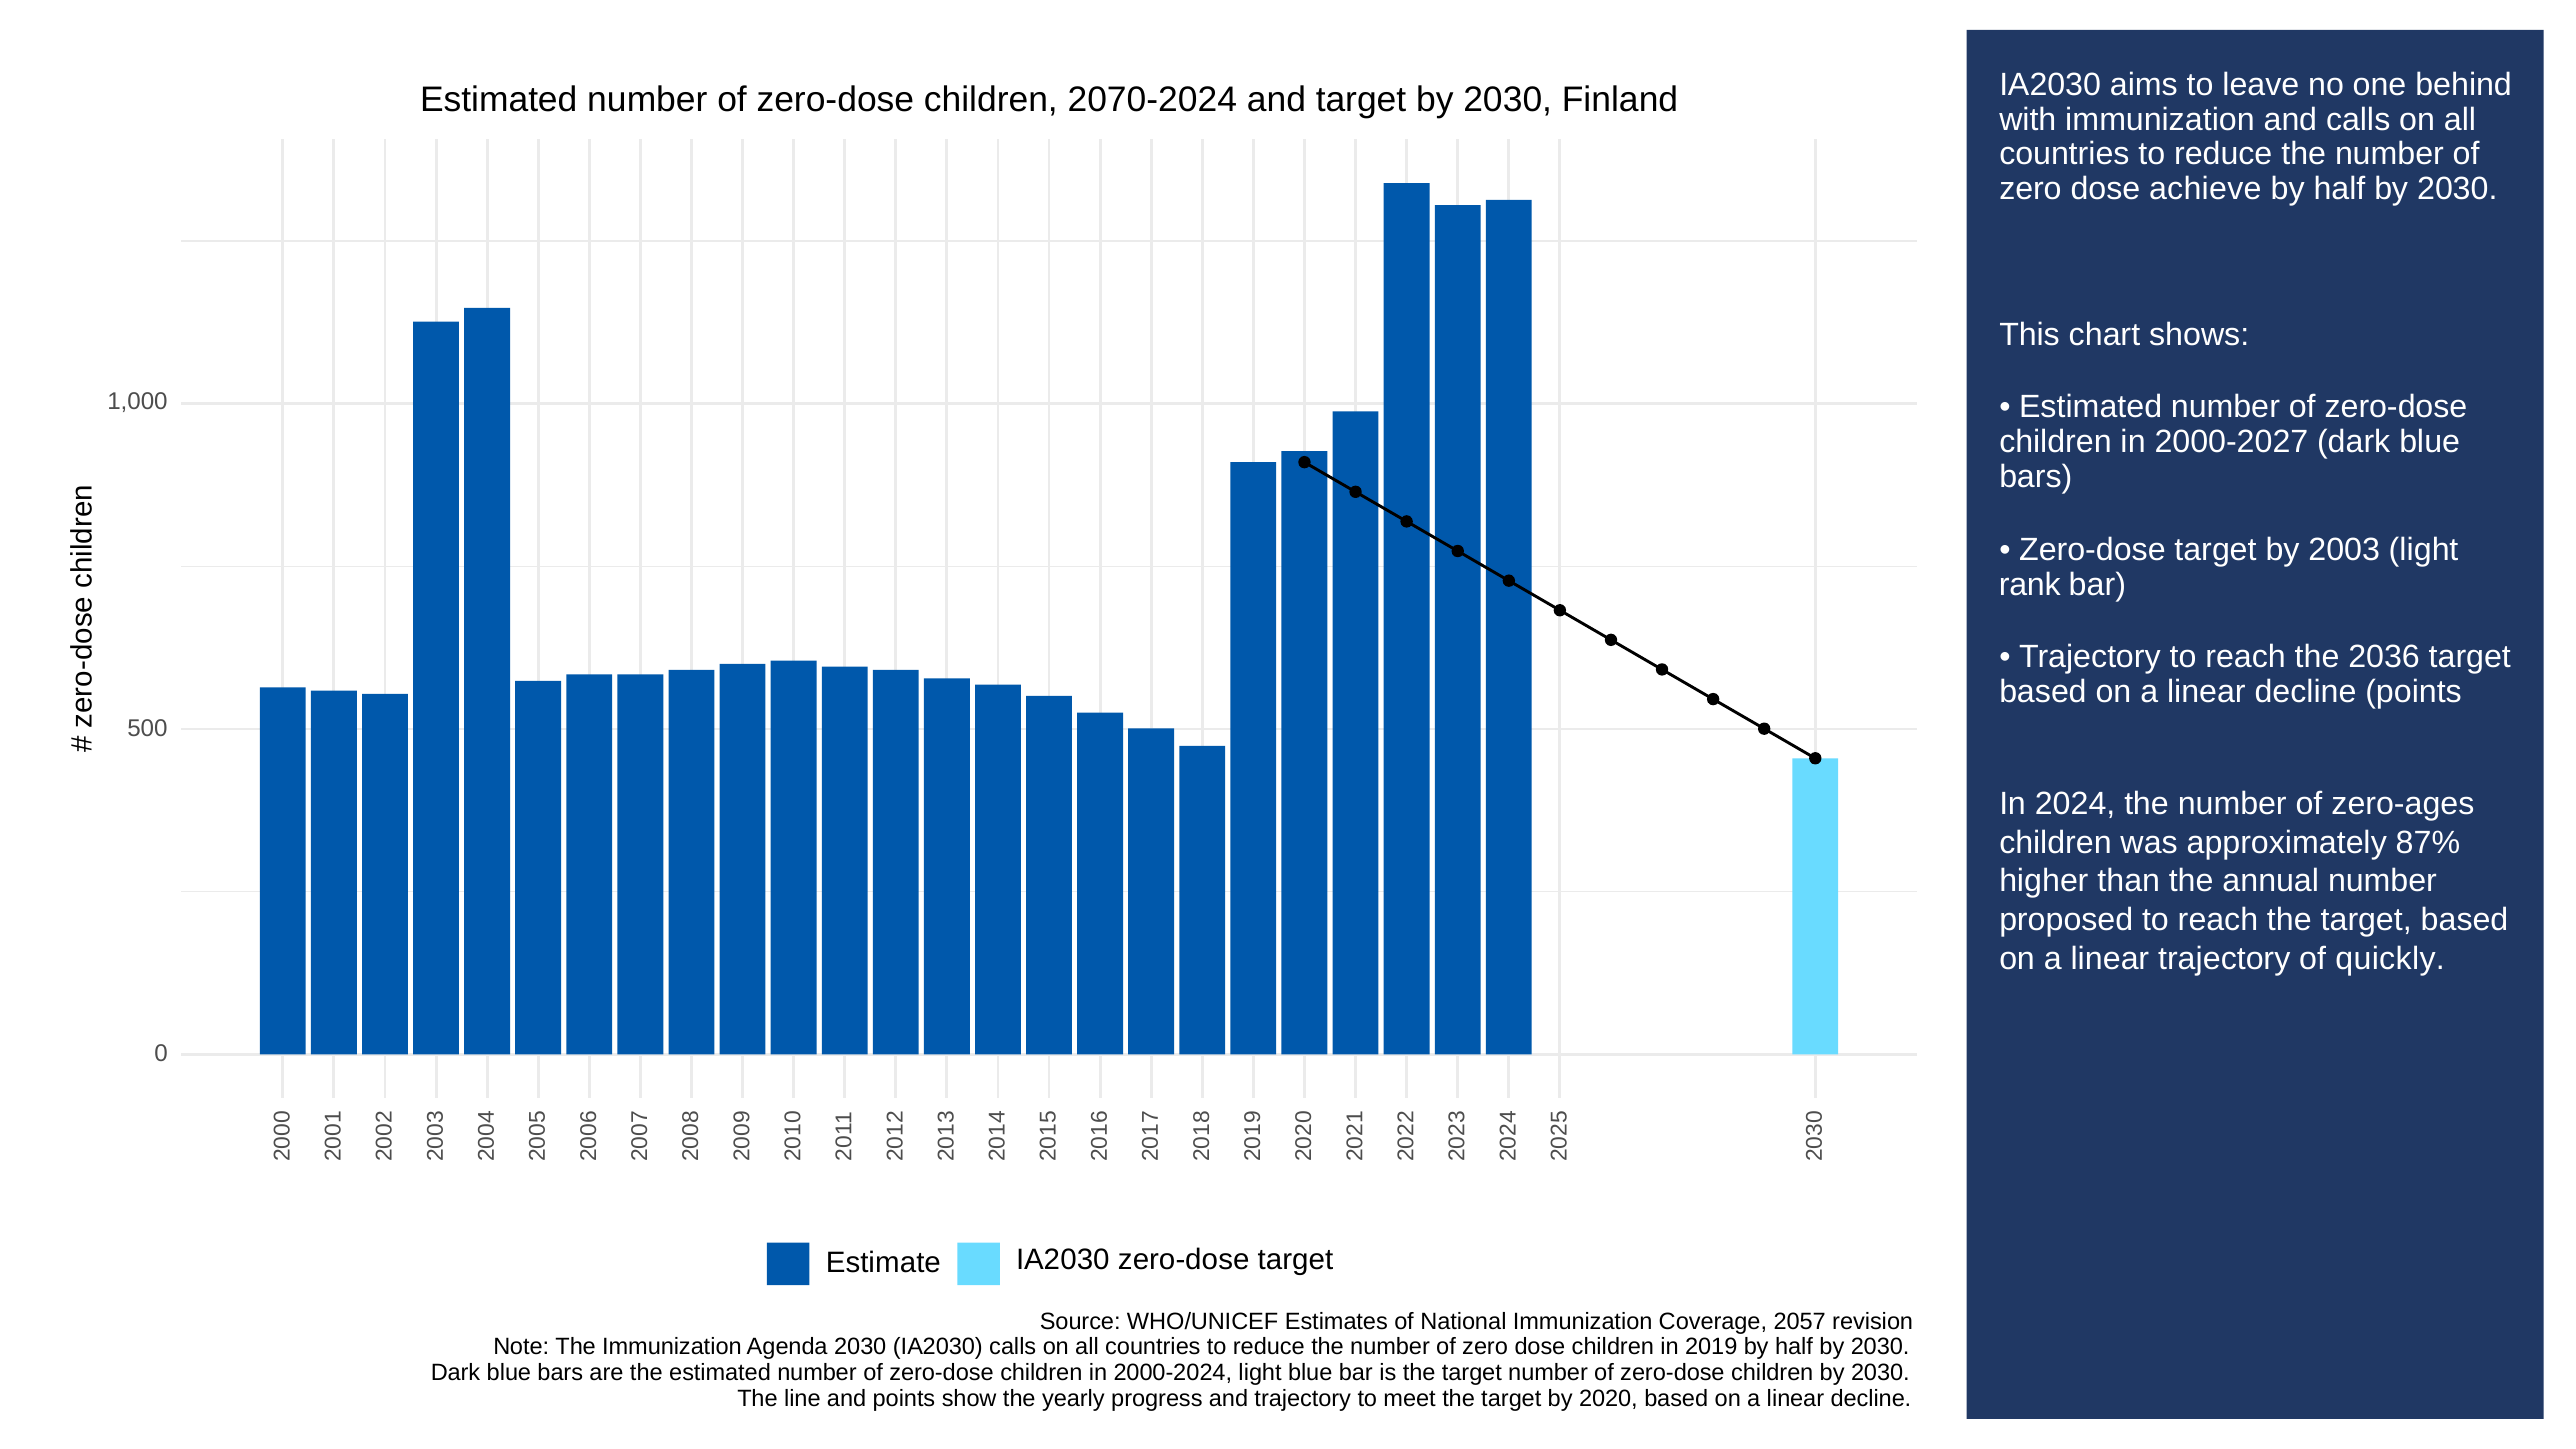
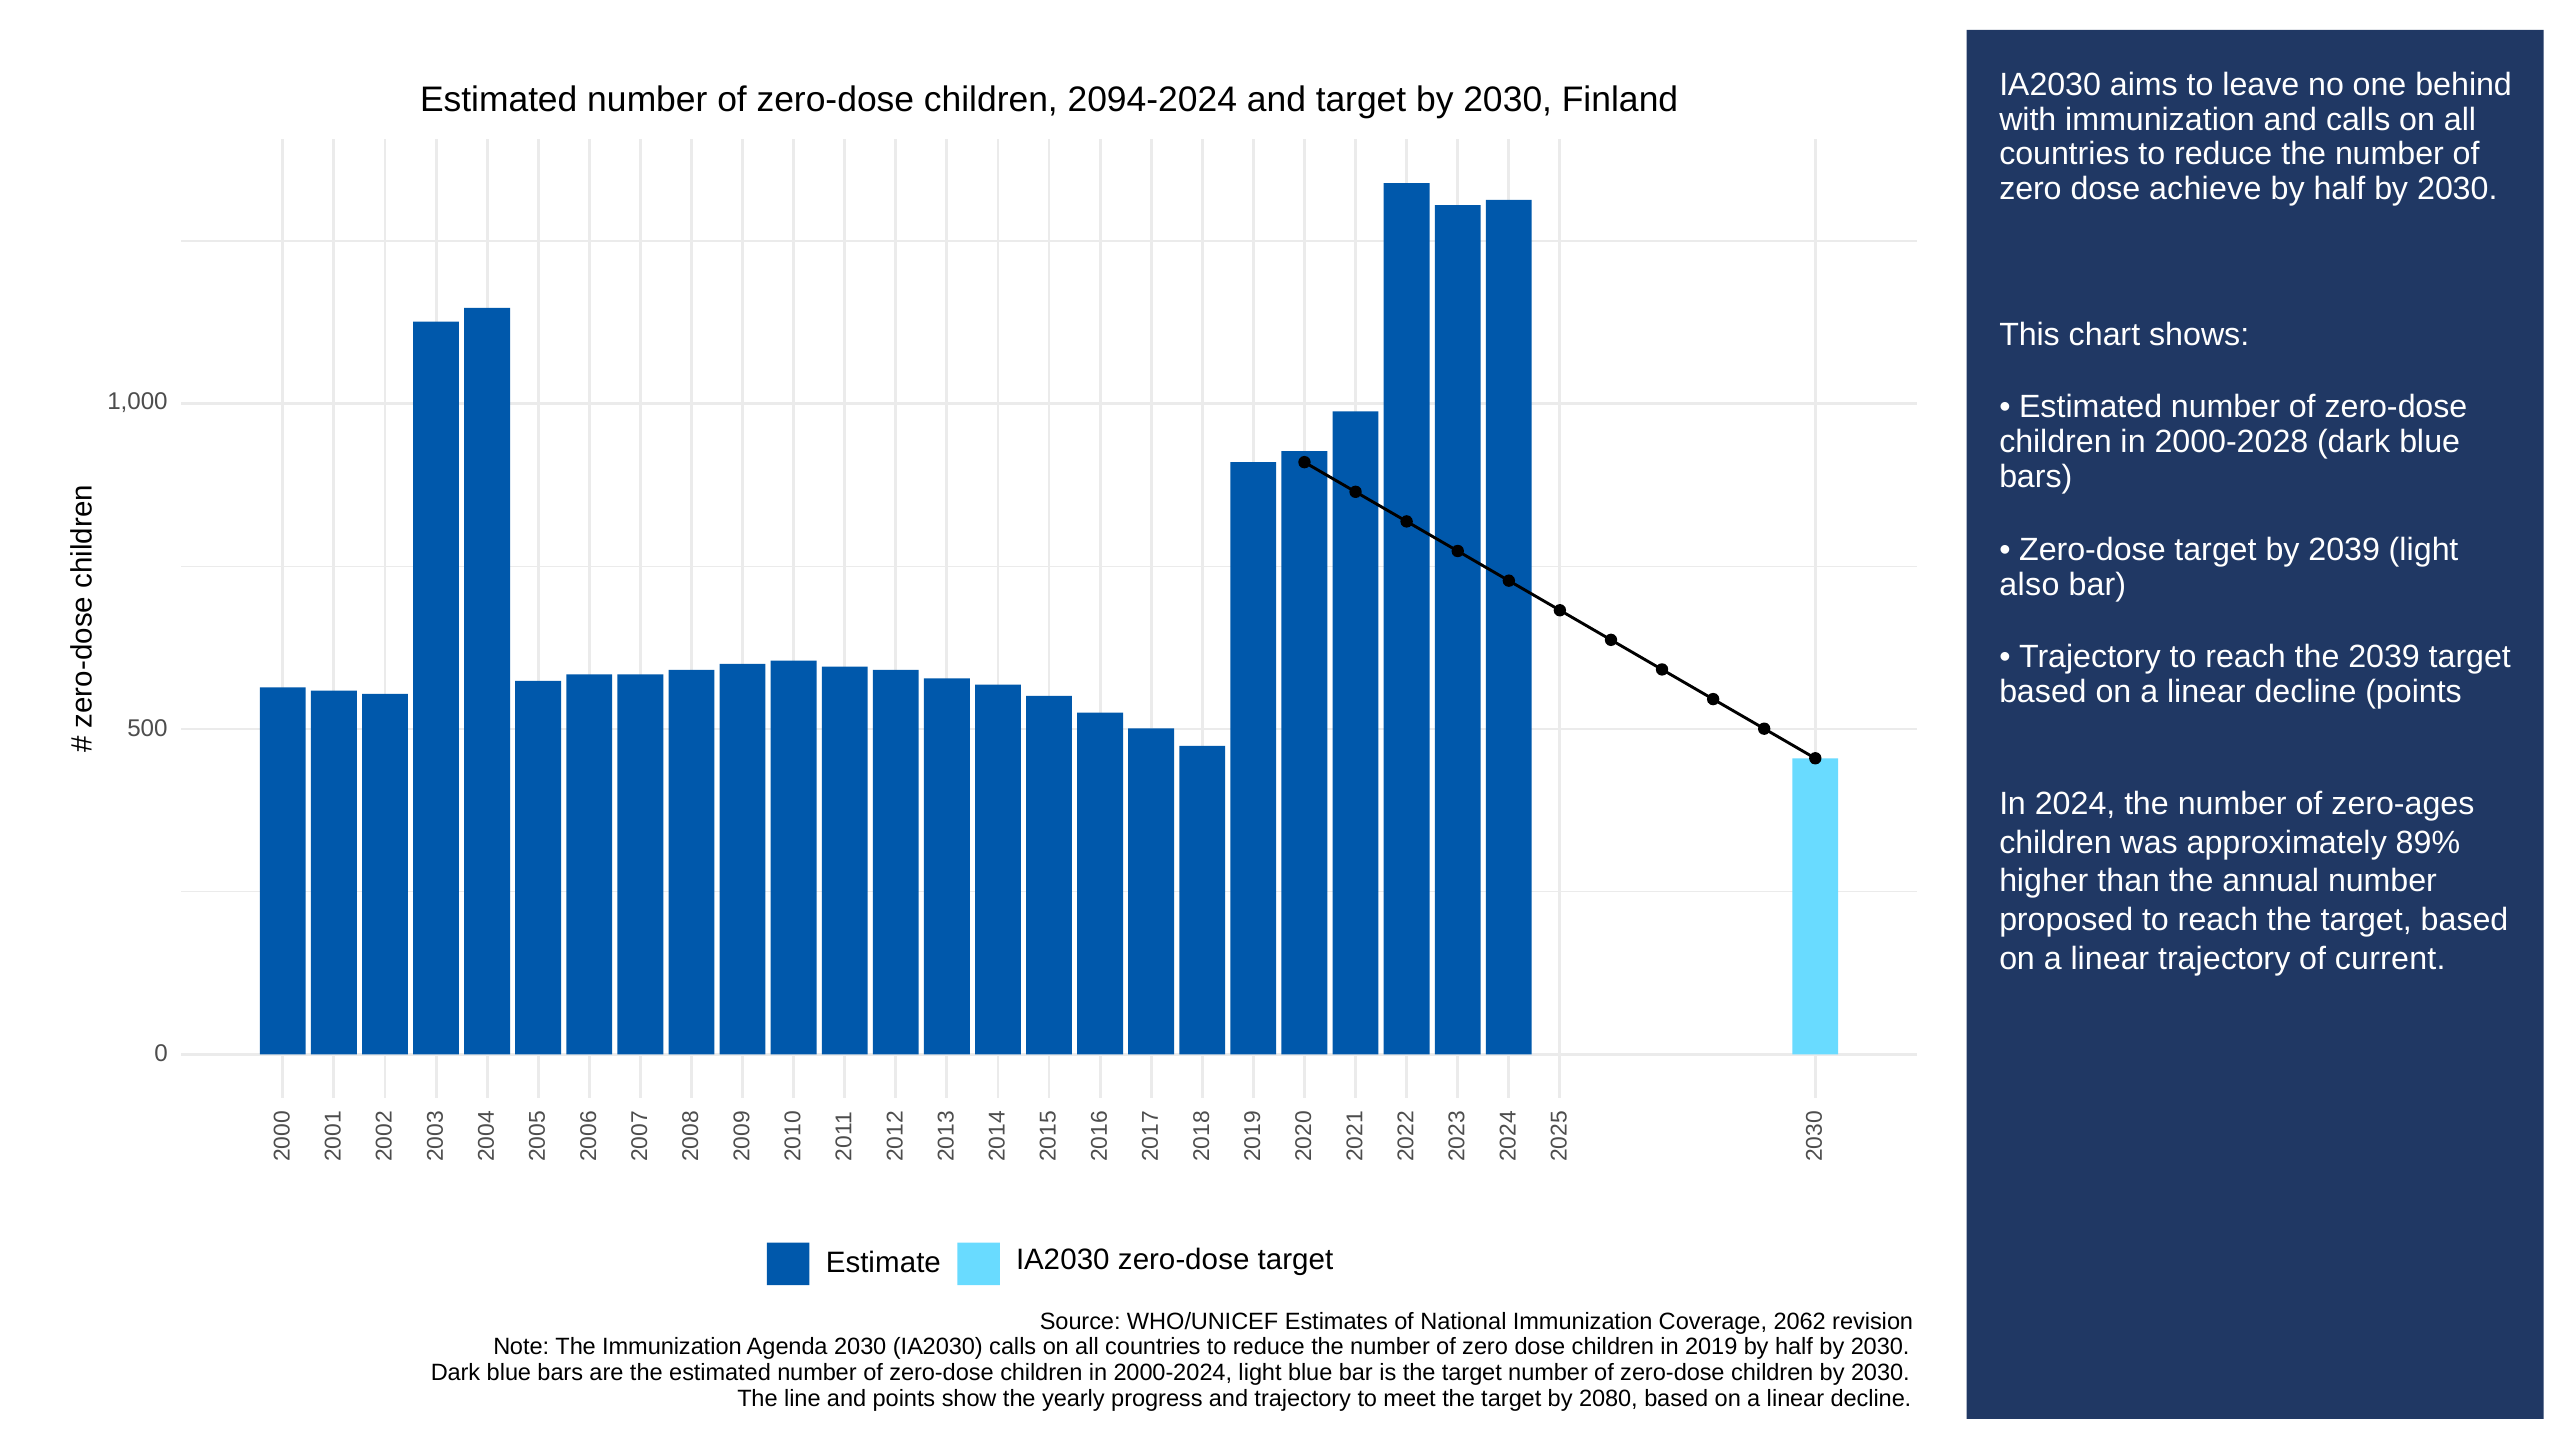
2070-2024: 2070-2024 -> 2094-2024
2000-2027: 2000-2027 -> 2000-2028
by 2003: 2003 -> 2039
rank: rank -> also
the 2036: 2036 -> 2039
87%: 87% -> 89%
quickly: quickly -> current
2057: 2057 -> 2062
2020: 2020 -> 2080
